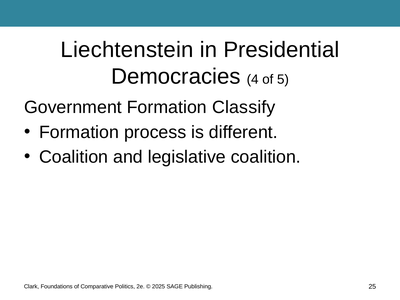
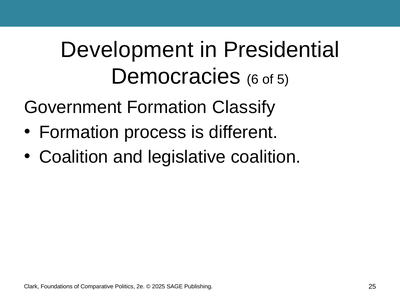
Liechtenstein: Liechtenstein -> Development
4: 4 -> 6
